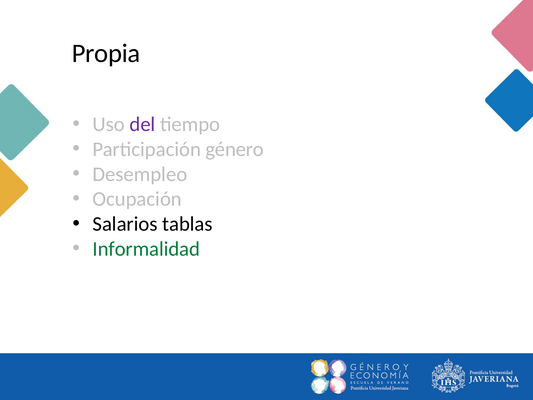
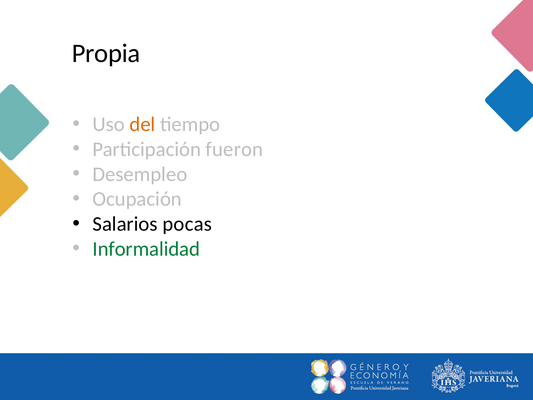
del colour: purple -> orange
género: género -> fueron
tablas: tablas -> pocas
